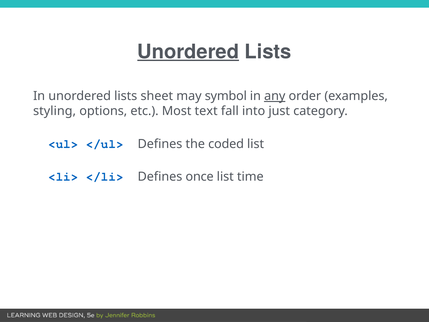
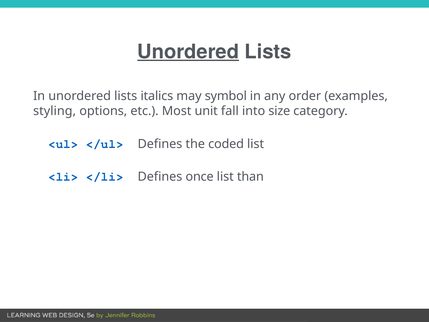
sheet: sheet -> italics
any underline: present -> none
text: text -> unit
just: just -> size
time: time -> than
